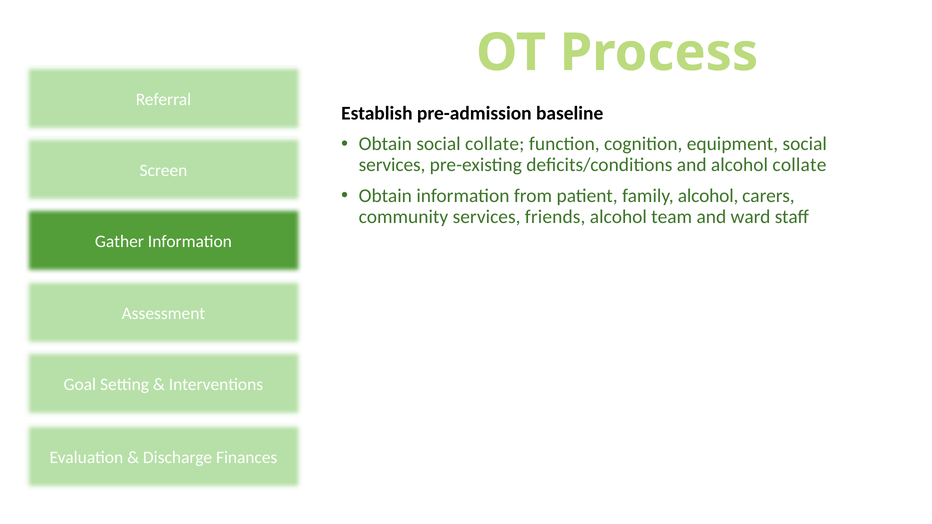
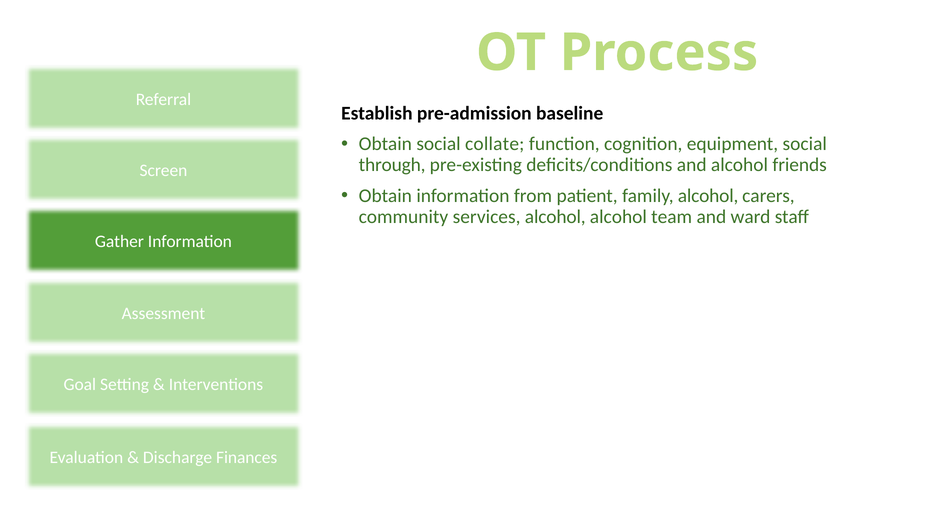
services at (392, 165): services -> through
alcohol collate: collate -> friends
services friends: friends -> alcohol
